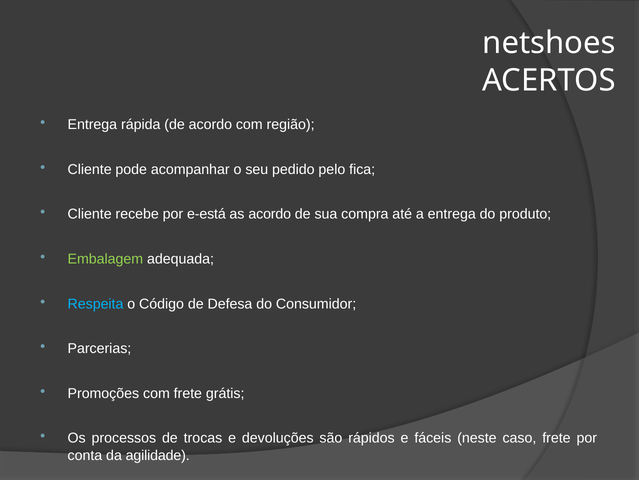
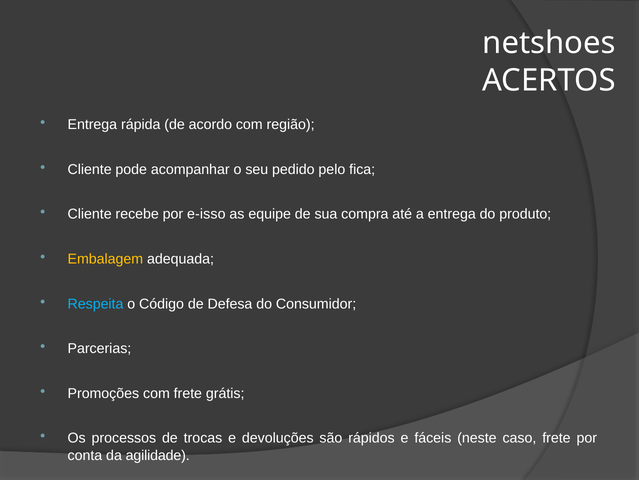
e-está: e-está -> e-isso
as acordo: acordo -> equipe
Embalagem colour: light green -> yellow
